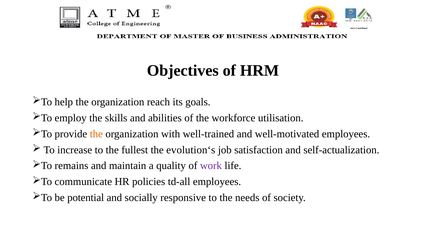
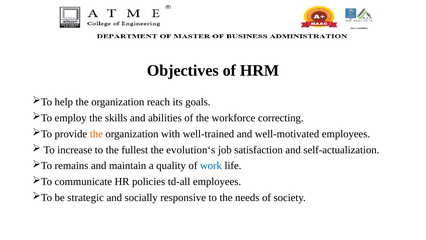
utilisation: utilisation -> correcting
work colour: purple -> blue
potential: potential -> strategic
